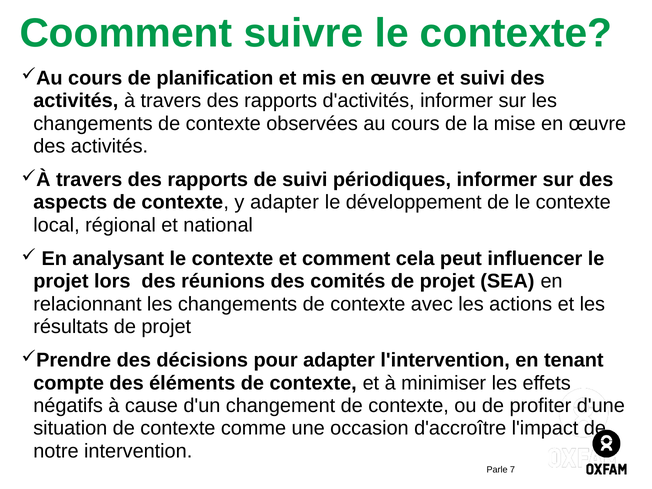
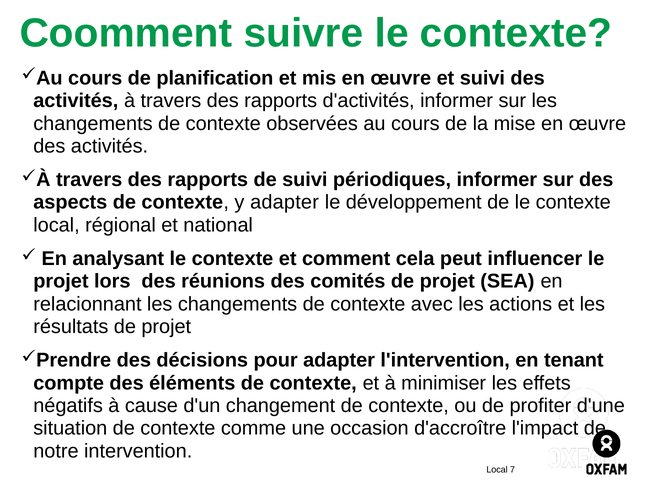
Parle at (497, 470): Parle -> Local
